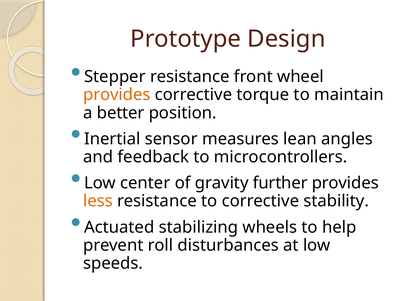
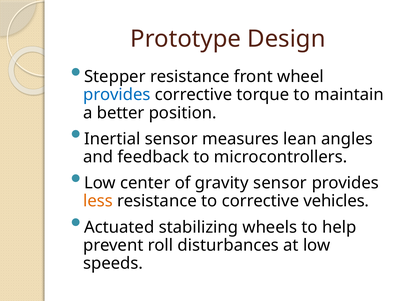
provides at (117, 95) colour: orange -> blue
gravity further: further -> sensor
stability: stability -> vehicles
